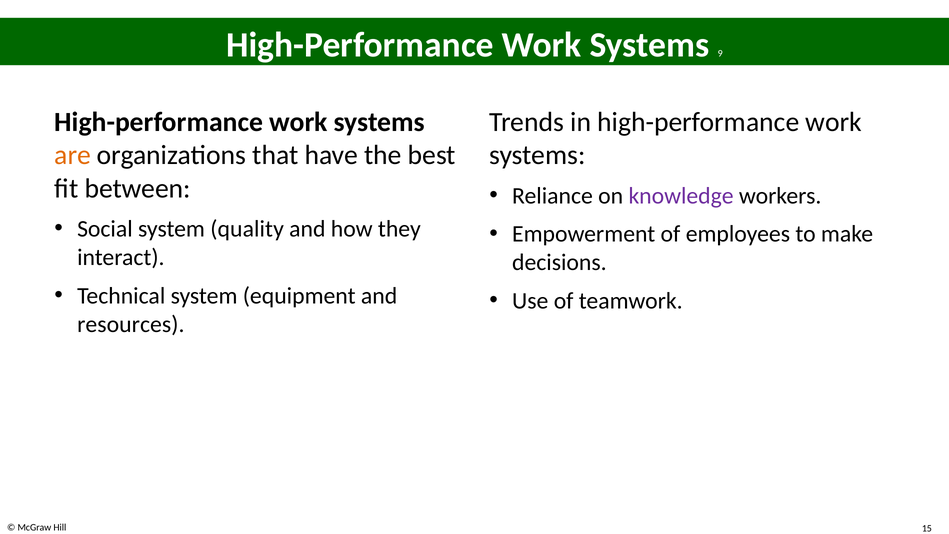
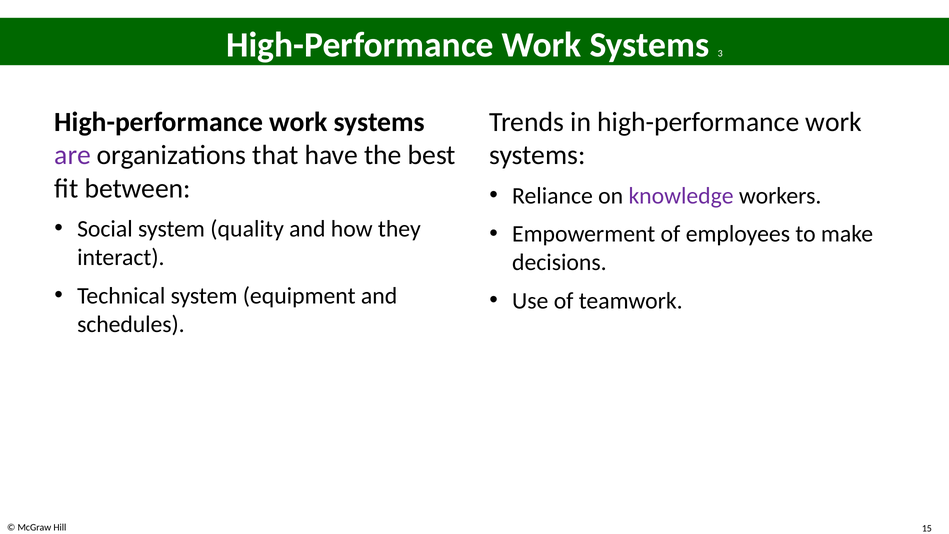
9: 9 -> 3
are colour: orange -> purple
resources: resources -> schedules
